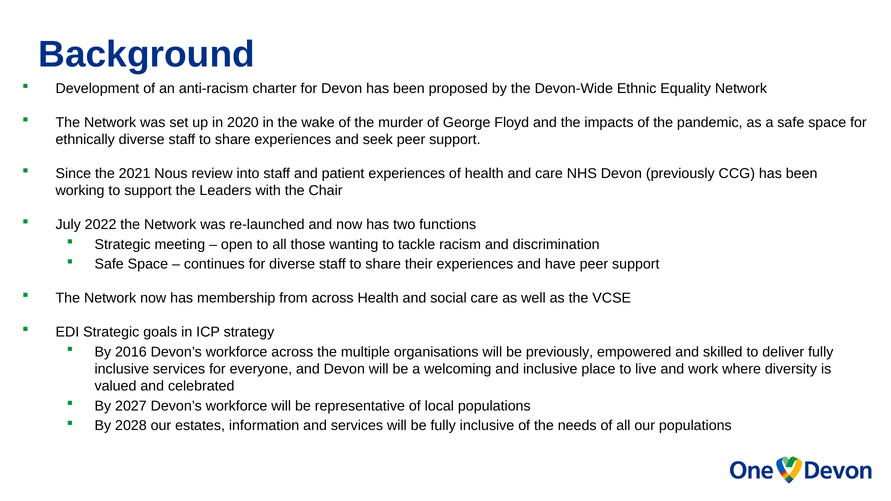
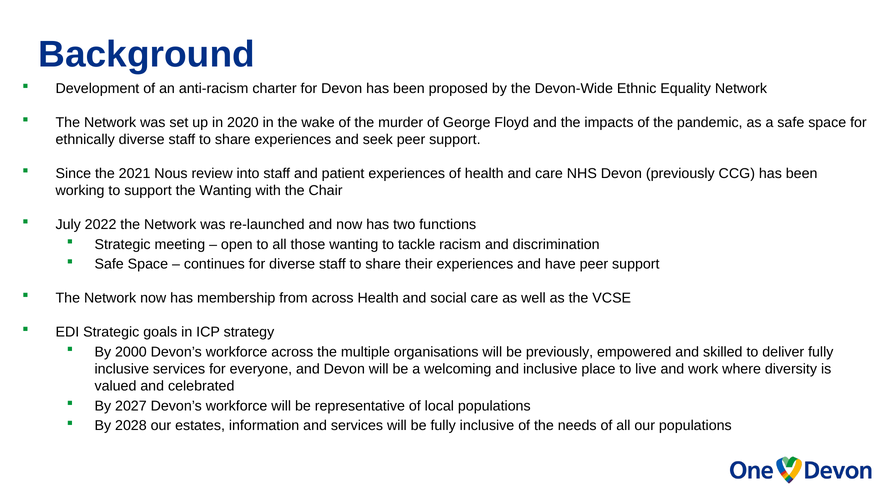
the Leaders: Leaders -> Wanting
2016: 2016 -> 2000
